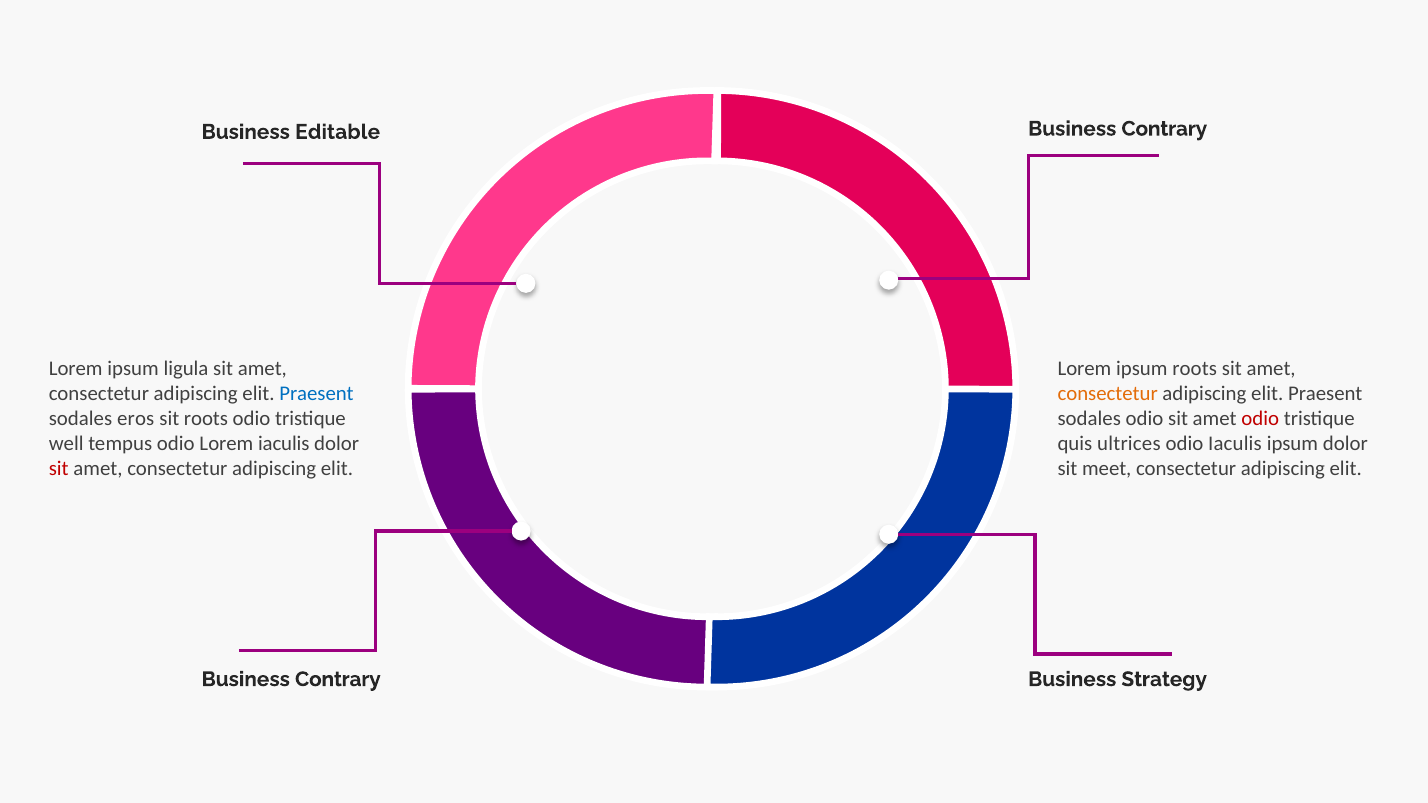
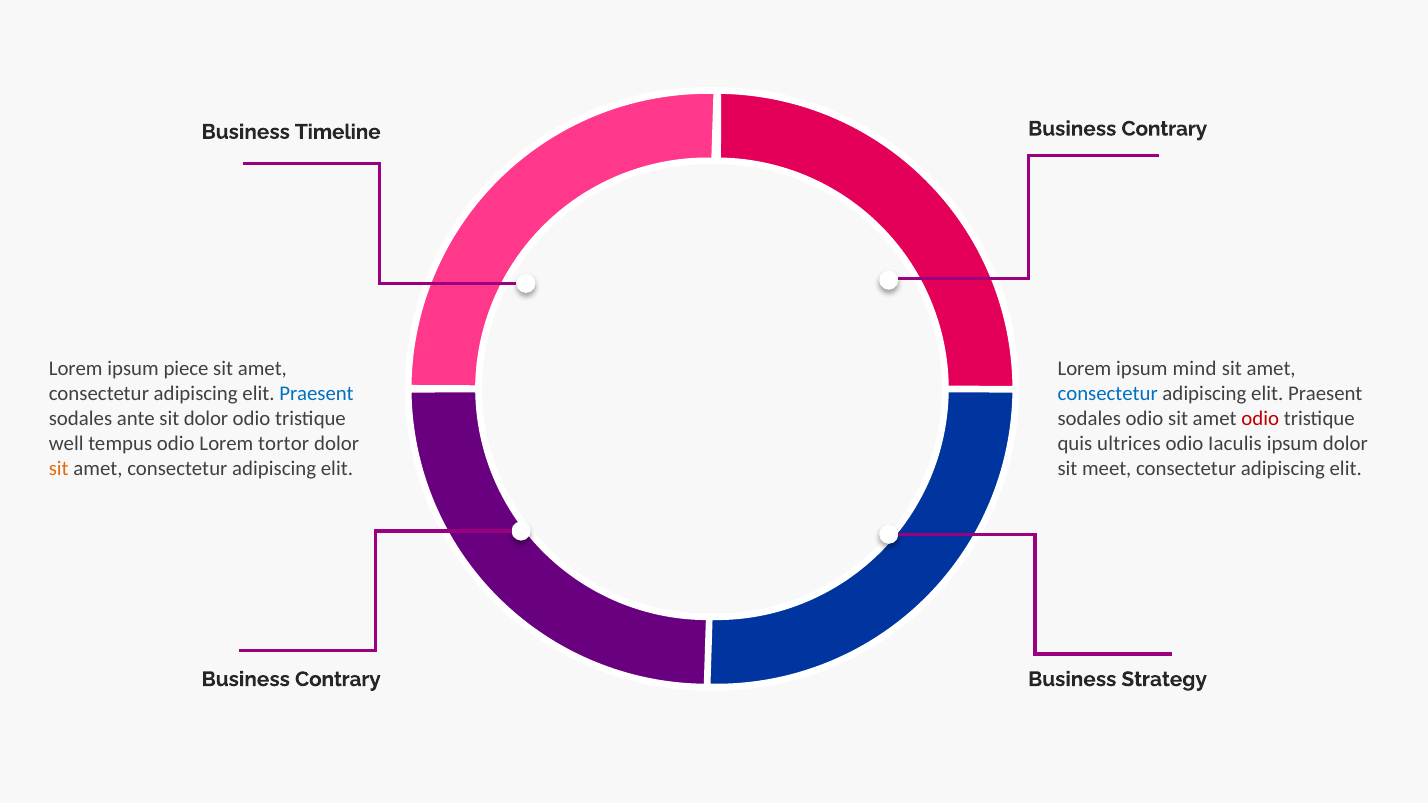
Editable: Editable -> Timeline
ligula: ligula -> piece
ipsum roots: roots -> mind
consectetur at (1108, 393) colour: orange -> blue
eros: eros -> ante
sit roots: roots -> dolor
Lorem iaculis: iaculis -> tortor
sit at (59, 468) colour: red -> orange
